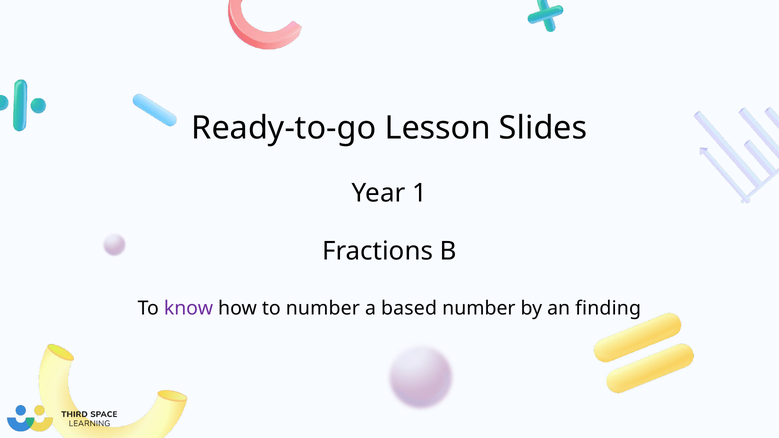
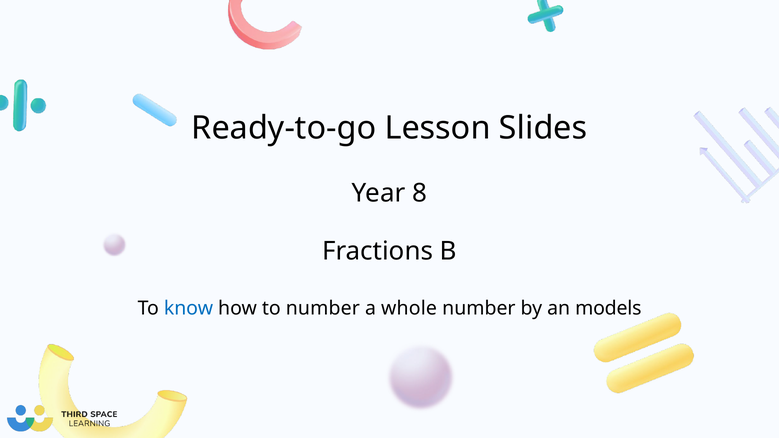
1: 1 -> 8
know colour: purple -> blue
based: based -> whole
finding: finding -> models
